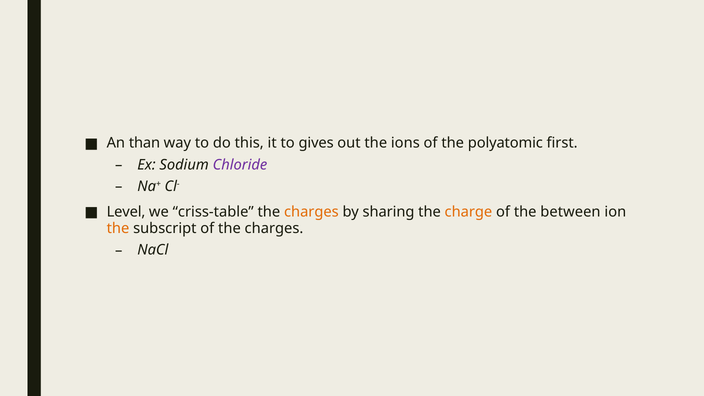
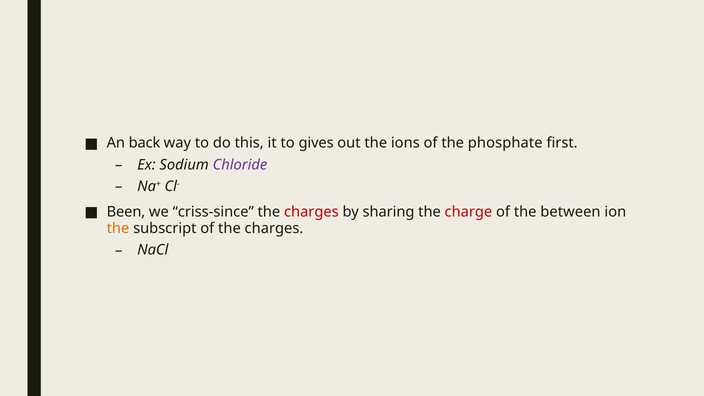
than: than -> back
polyatomic: polyatomic -> phosphate
Level: Level -> Been
criss-table: criss-table -> criss-since
charges at (311, 212) colour: orange -> red
charge colour: orange -> red
